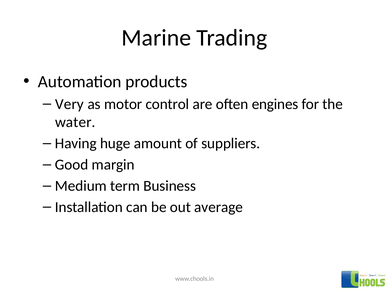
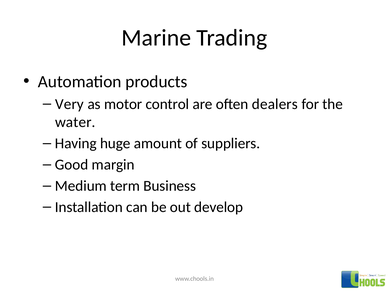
engines: engines -> dealers
average: average -> develop
